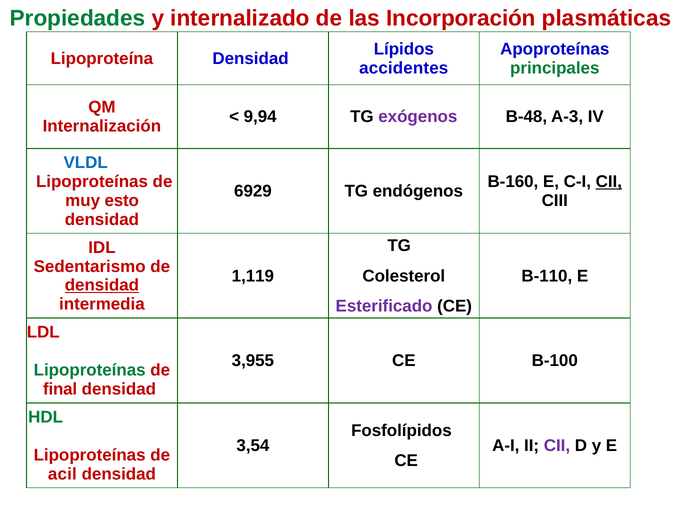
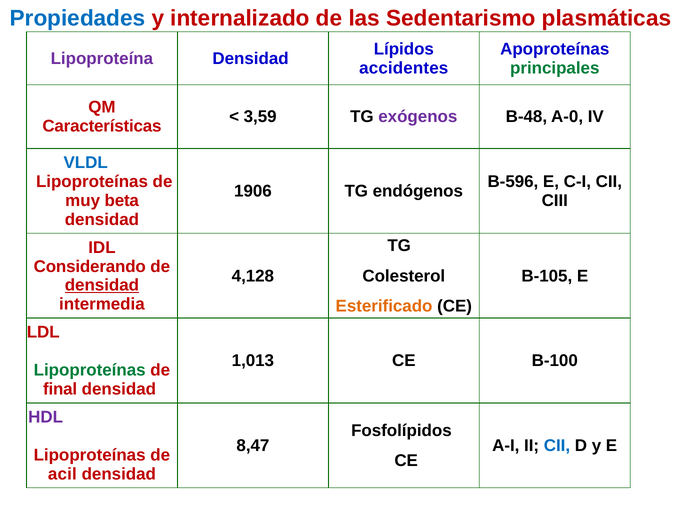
Propiedades colour: green -> blue
Incorporación: Incorporación -> Sedentarismo
Lipoproteína colour: red -> purple
9,94: 9,94 -> 3,59
A-3: A-3 -> A-0
Internalización: Internalización -> Características
B-160: B-160 -> B-596
CII at (609, 181) underline: present -> none
6929: 6929 -> 1906
esto: esto -> beta
Sedentarismo: Sedentarismo -> Considerando
1,119: 1,119 -> 4,128
B-110: B-110 -> B-105
Esterificado colour: purple -> orange
3,955: 3,955 -> 1,013
HDL colour: green -> purple
3,54: 3,54 -> 8,47
CII at (557, 445) colour: purple -> blue
